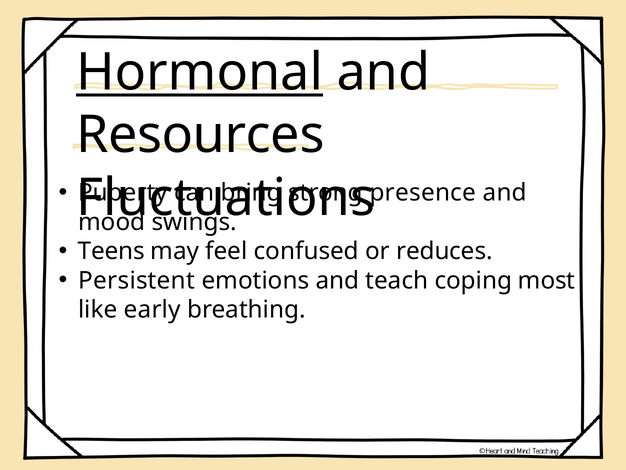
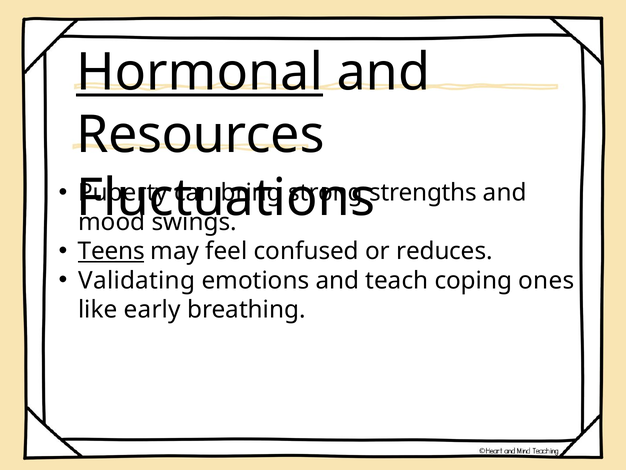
presence: presence -> strengths
Teens underline: none -> present
Persistent: Persistent -> Validating
most: most -> ones
